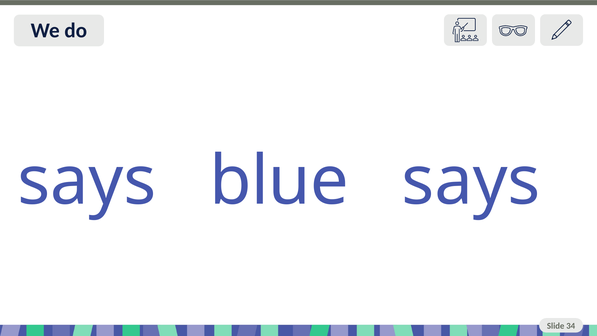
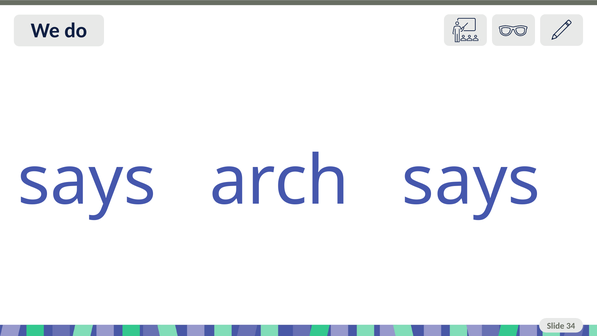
blue: blue -> arch
